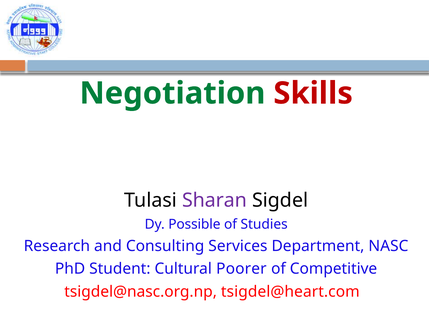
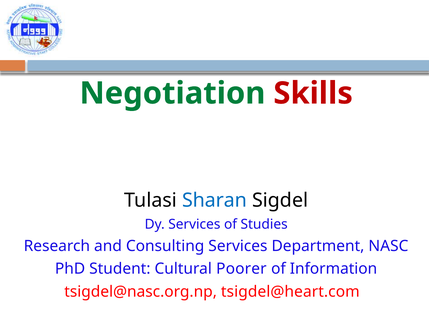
Sharan colour: purple -> blue
Dy Possible: Possible -> Services
Competitive: Competitive -> Information
